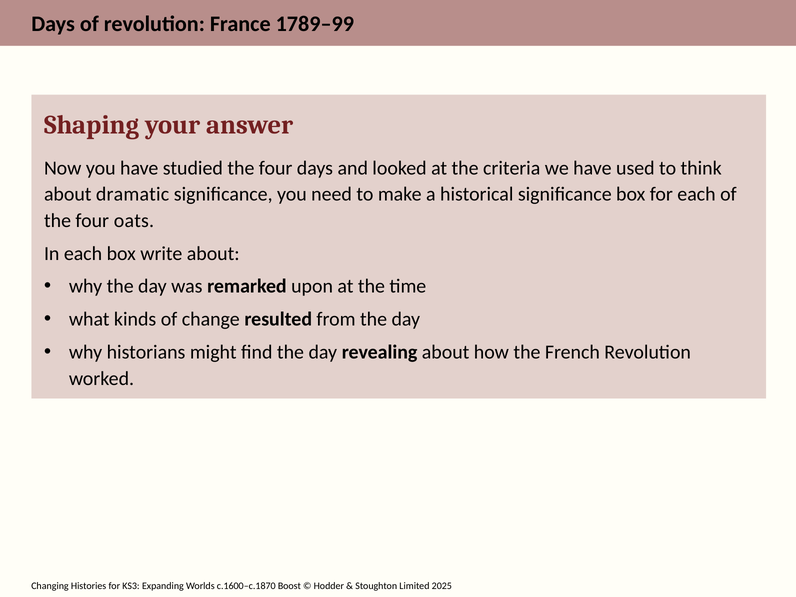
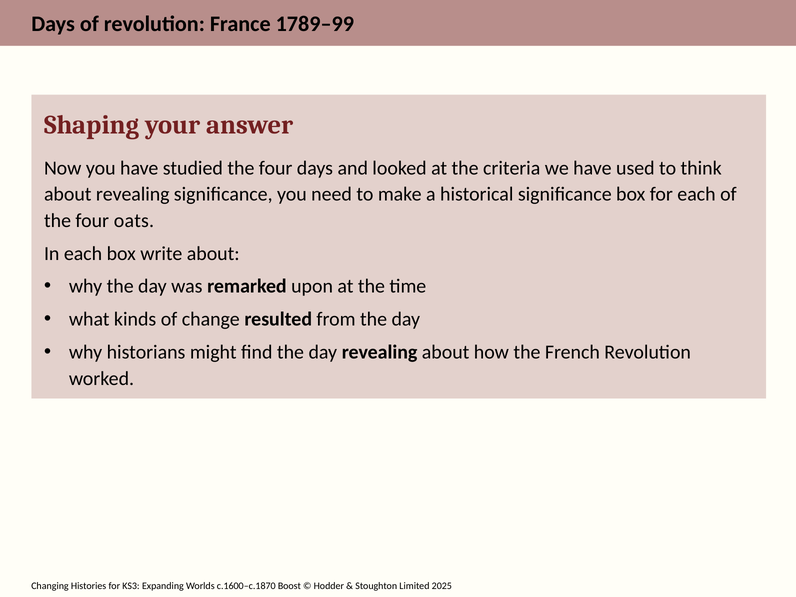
about dramatic: dramatic -> revealing
